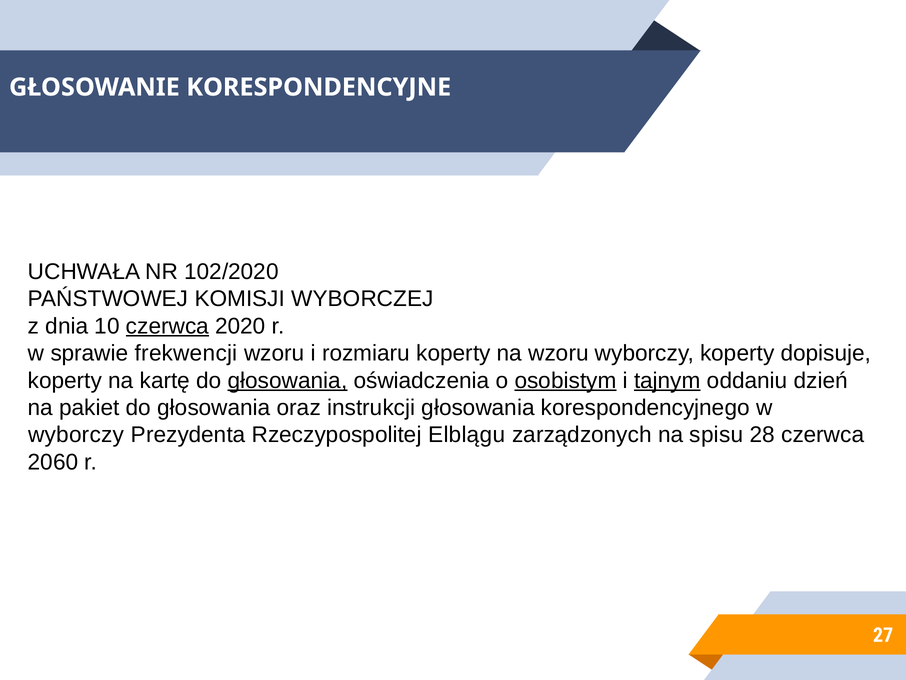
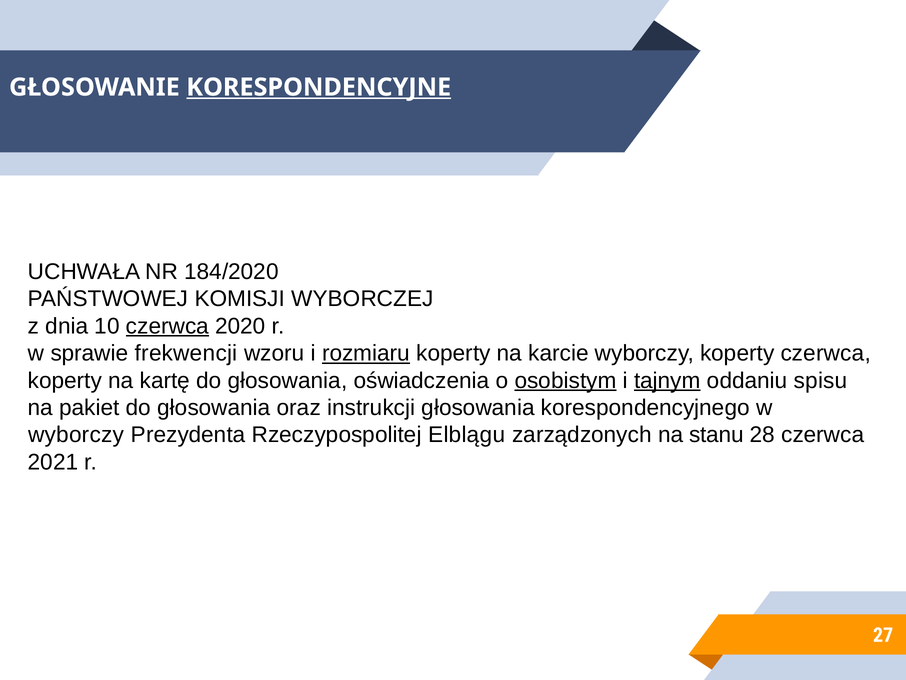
KORESPONDENCYJNE underline: none -> present
102/2020: 102/2020 -> 184/2020
rozmiaru underline: none -> present
na wzoru: wzoru -> karcie
koperty dopisuje: dopisuje -> czerwca
głosowania at (288, 380) underline: present -> none
dzień: dzień -> spisu
spisu: spisu -> stanu
2060: 2060 -> 2021
